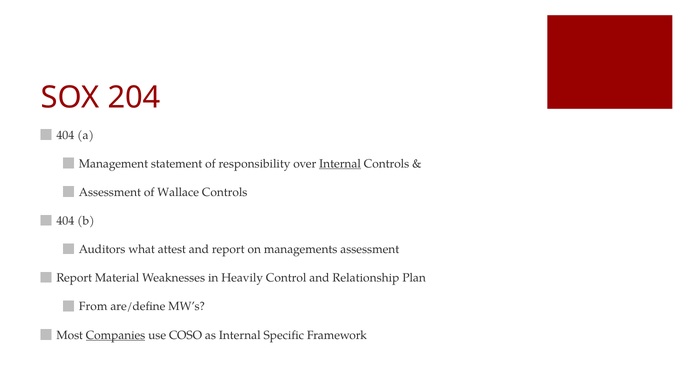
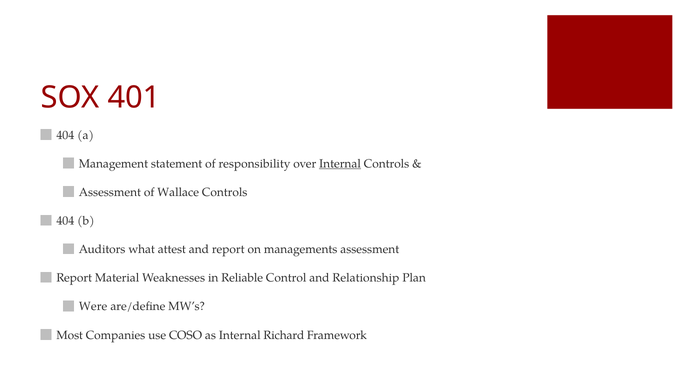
204: 204 -> 401
Heavily: Heavily -> Reliable
From: From -> Were
Companies underline: present -> none
Specific: Specific -> Richard
